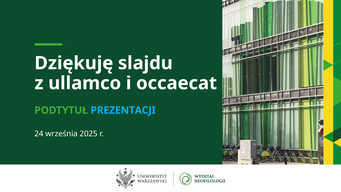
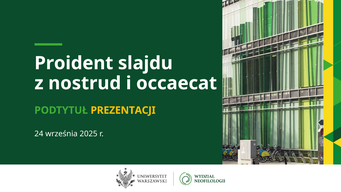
Dziękuję: Dziękuję -> Proident
ullamco: ullamco -> nostrud
PREZENTACJI colour: light blue -> yellow
